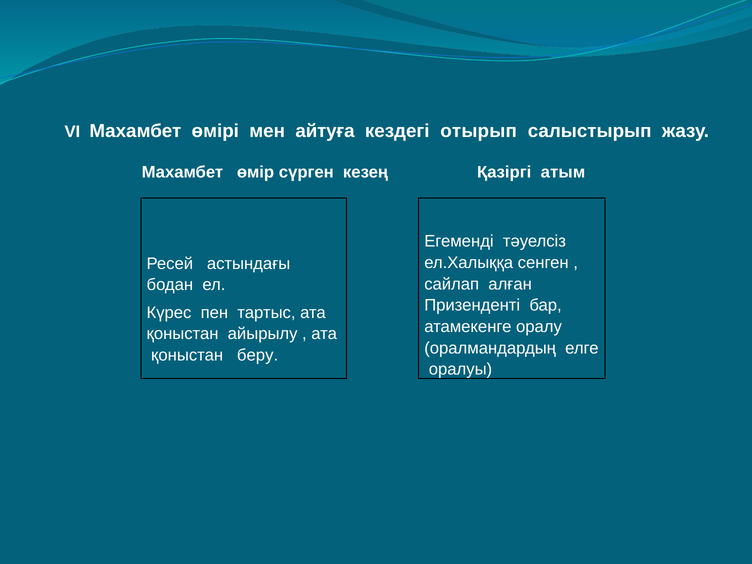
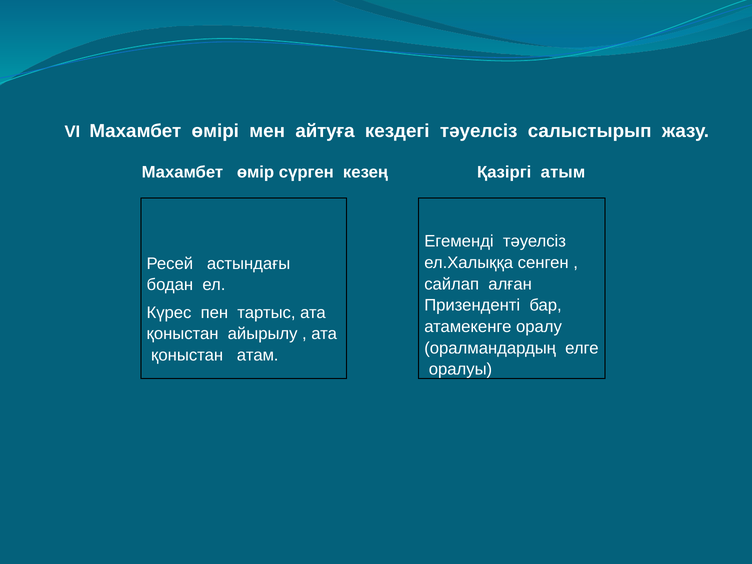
кездегі отырып: отырып -> тәуелсіз
беру: беру -> атам
